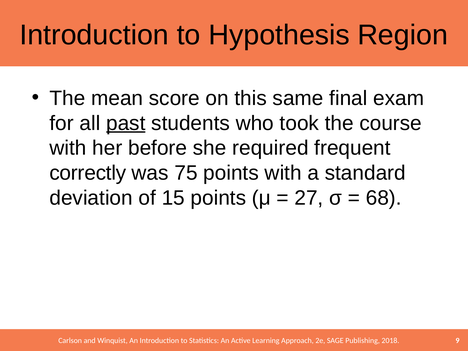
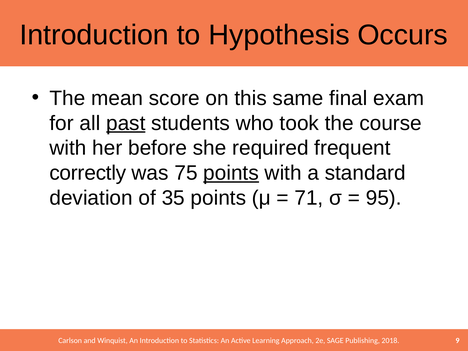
Region: Region -> Occurs
points at (231, 173) underline: none -> present
15: 15 -> 35
27: 27 -> 71
68: 68 -> 95
